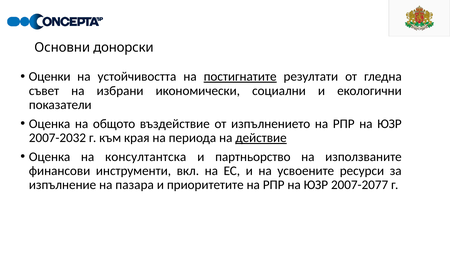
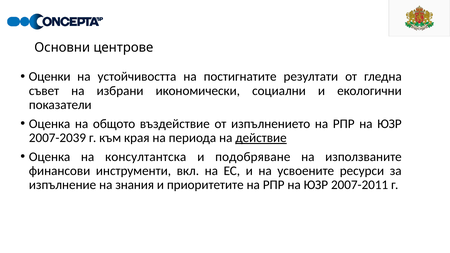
донорски: донорски -> центрове
постигнатите underline: present -> none
2007-2032: 2007-2032 -> 2007-2039
партньорство: партньорство -> подобряване
пазара: пазара -> знания
2007-2077: 2007-2077 -> 2007-2011
